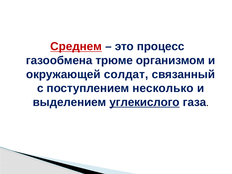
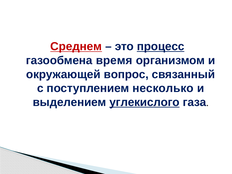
процесс underline: none -> present
трюме: трюме -> время
солдат: солдат -> вопрос
